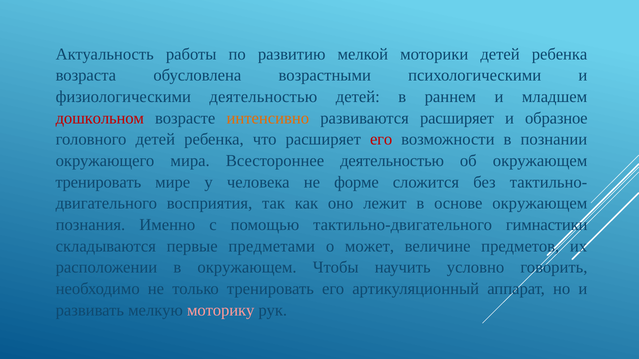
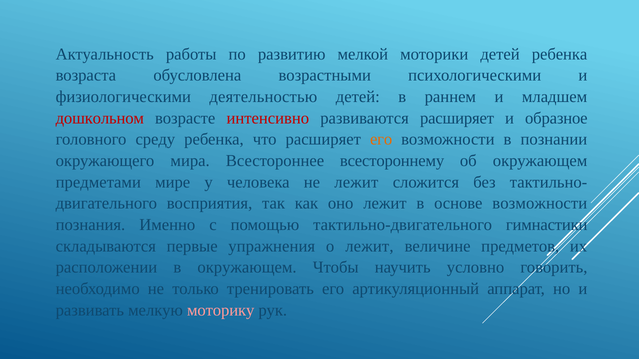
интенсивно colour: orange -> red
головного детей: детей -> среду
его at (381, 140) colour: red -> orange
Всестороннее деятельностью: деятельностью -> всестороннему
тренировать at (98, 182): тренировать -> предметами
не форме: форме -> лежит
основе окружающем: окружающем -> возможности
предметами: предметами -> упражнения
о может: может -> лежит
